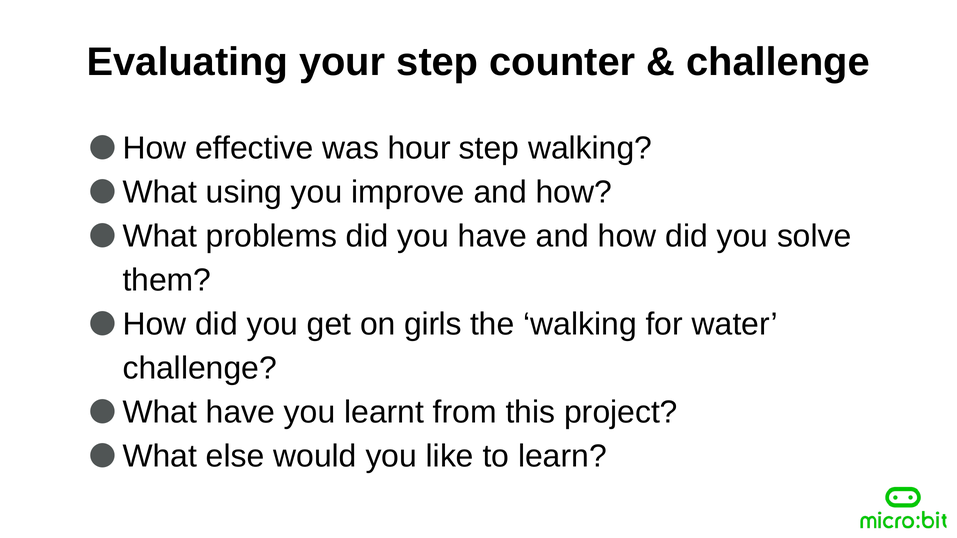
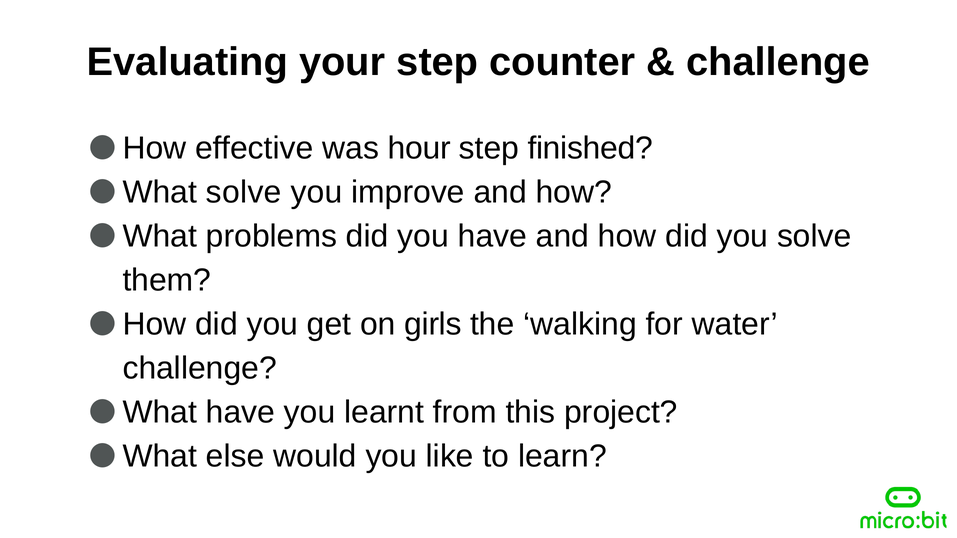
step walking: walking -> finished
What using: using -> solve
